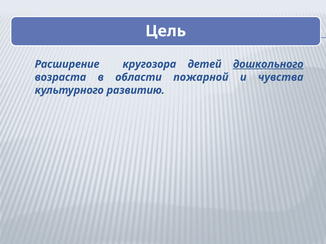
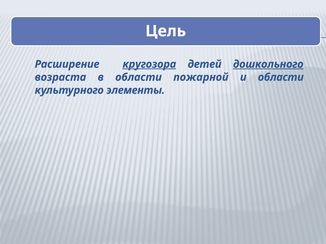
кругозора underline: none -> present
и чувства: чувства -> области
развитию: развитию -> элементы
